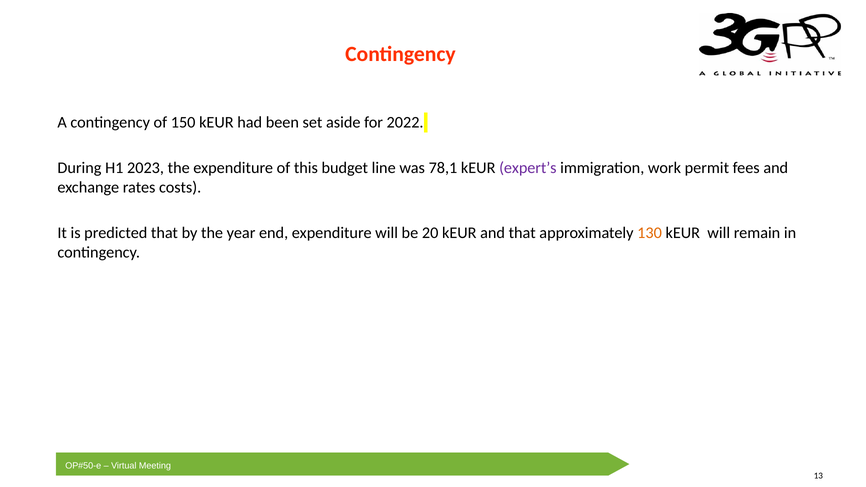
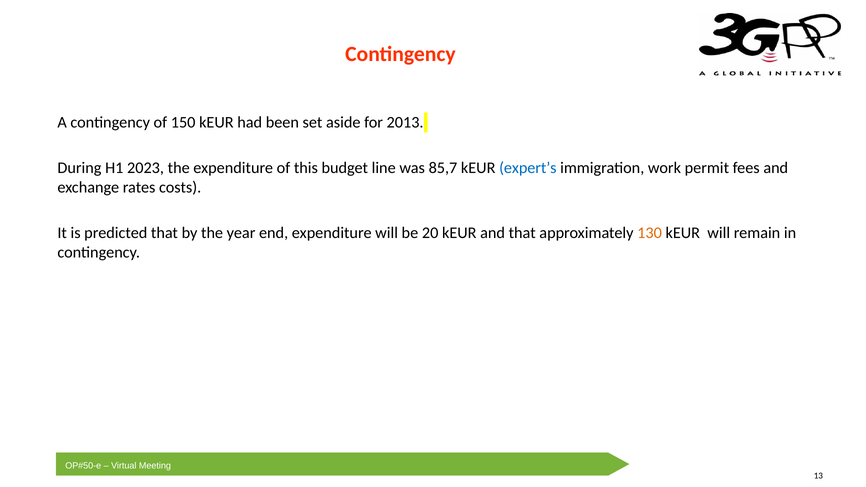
2022: 2022 -> 2013
78,1: 78,1 -> 85,7
expert’s colour: purple -> blue
